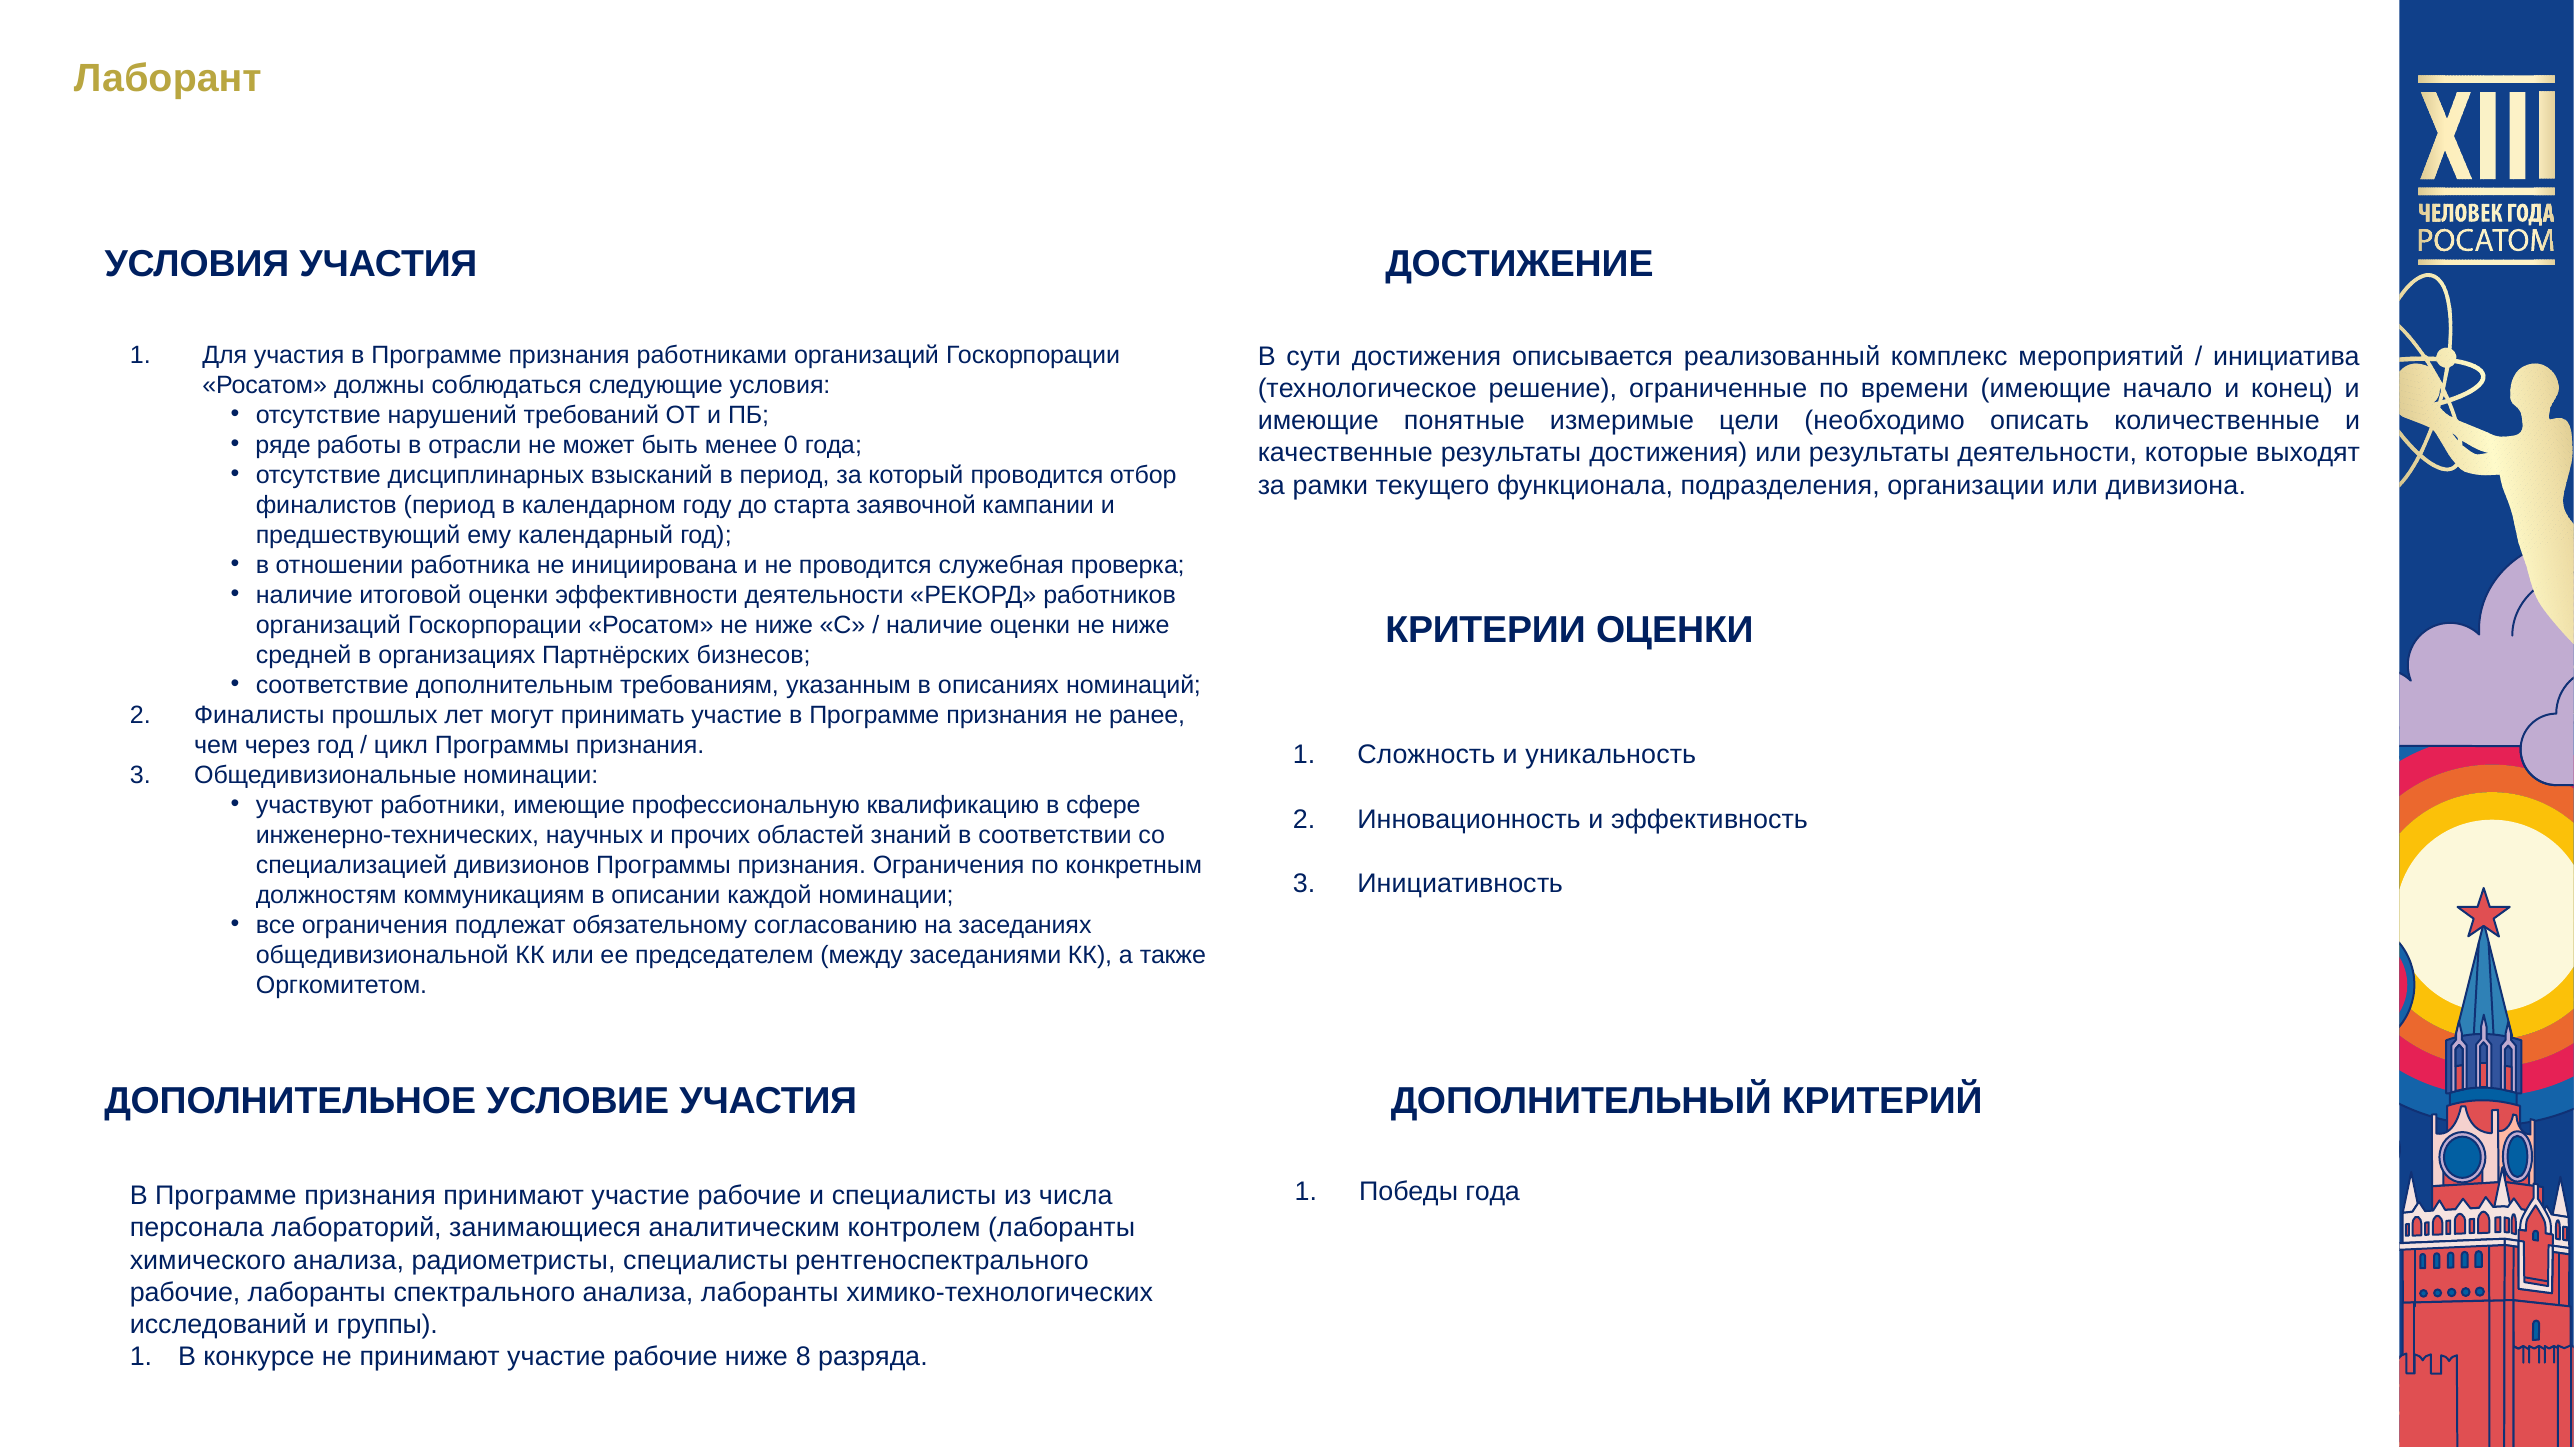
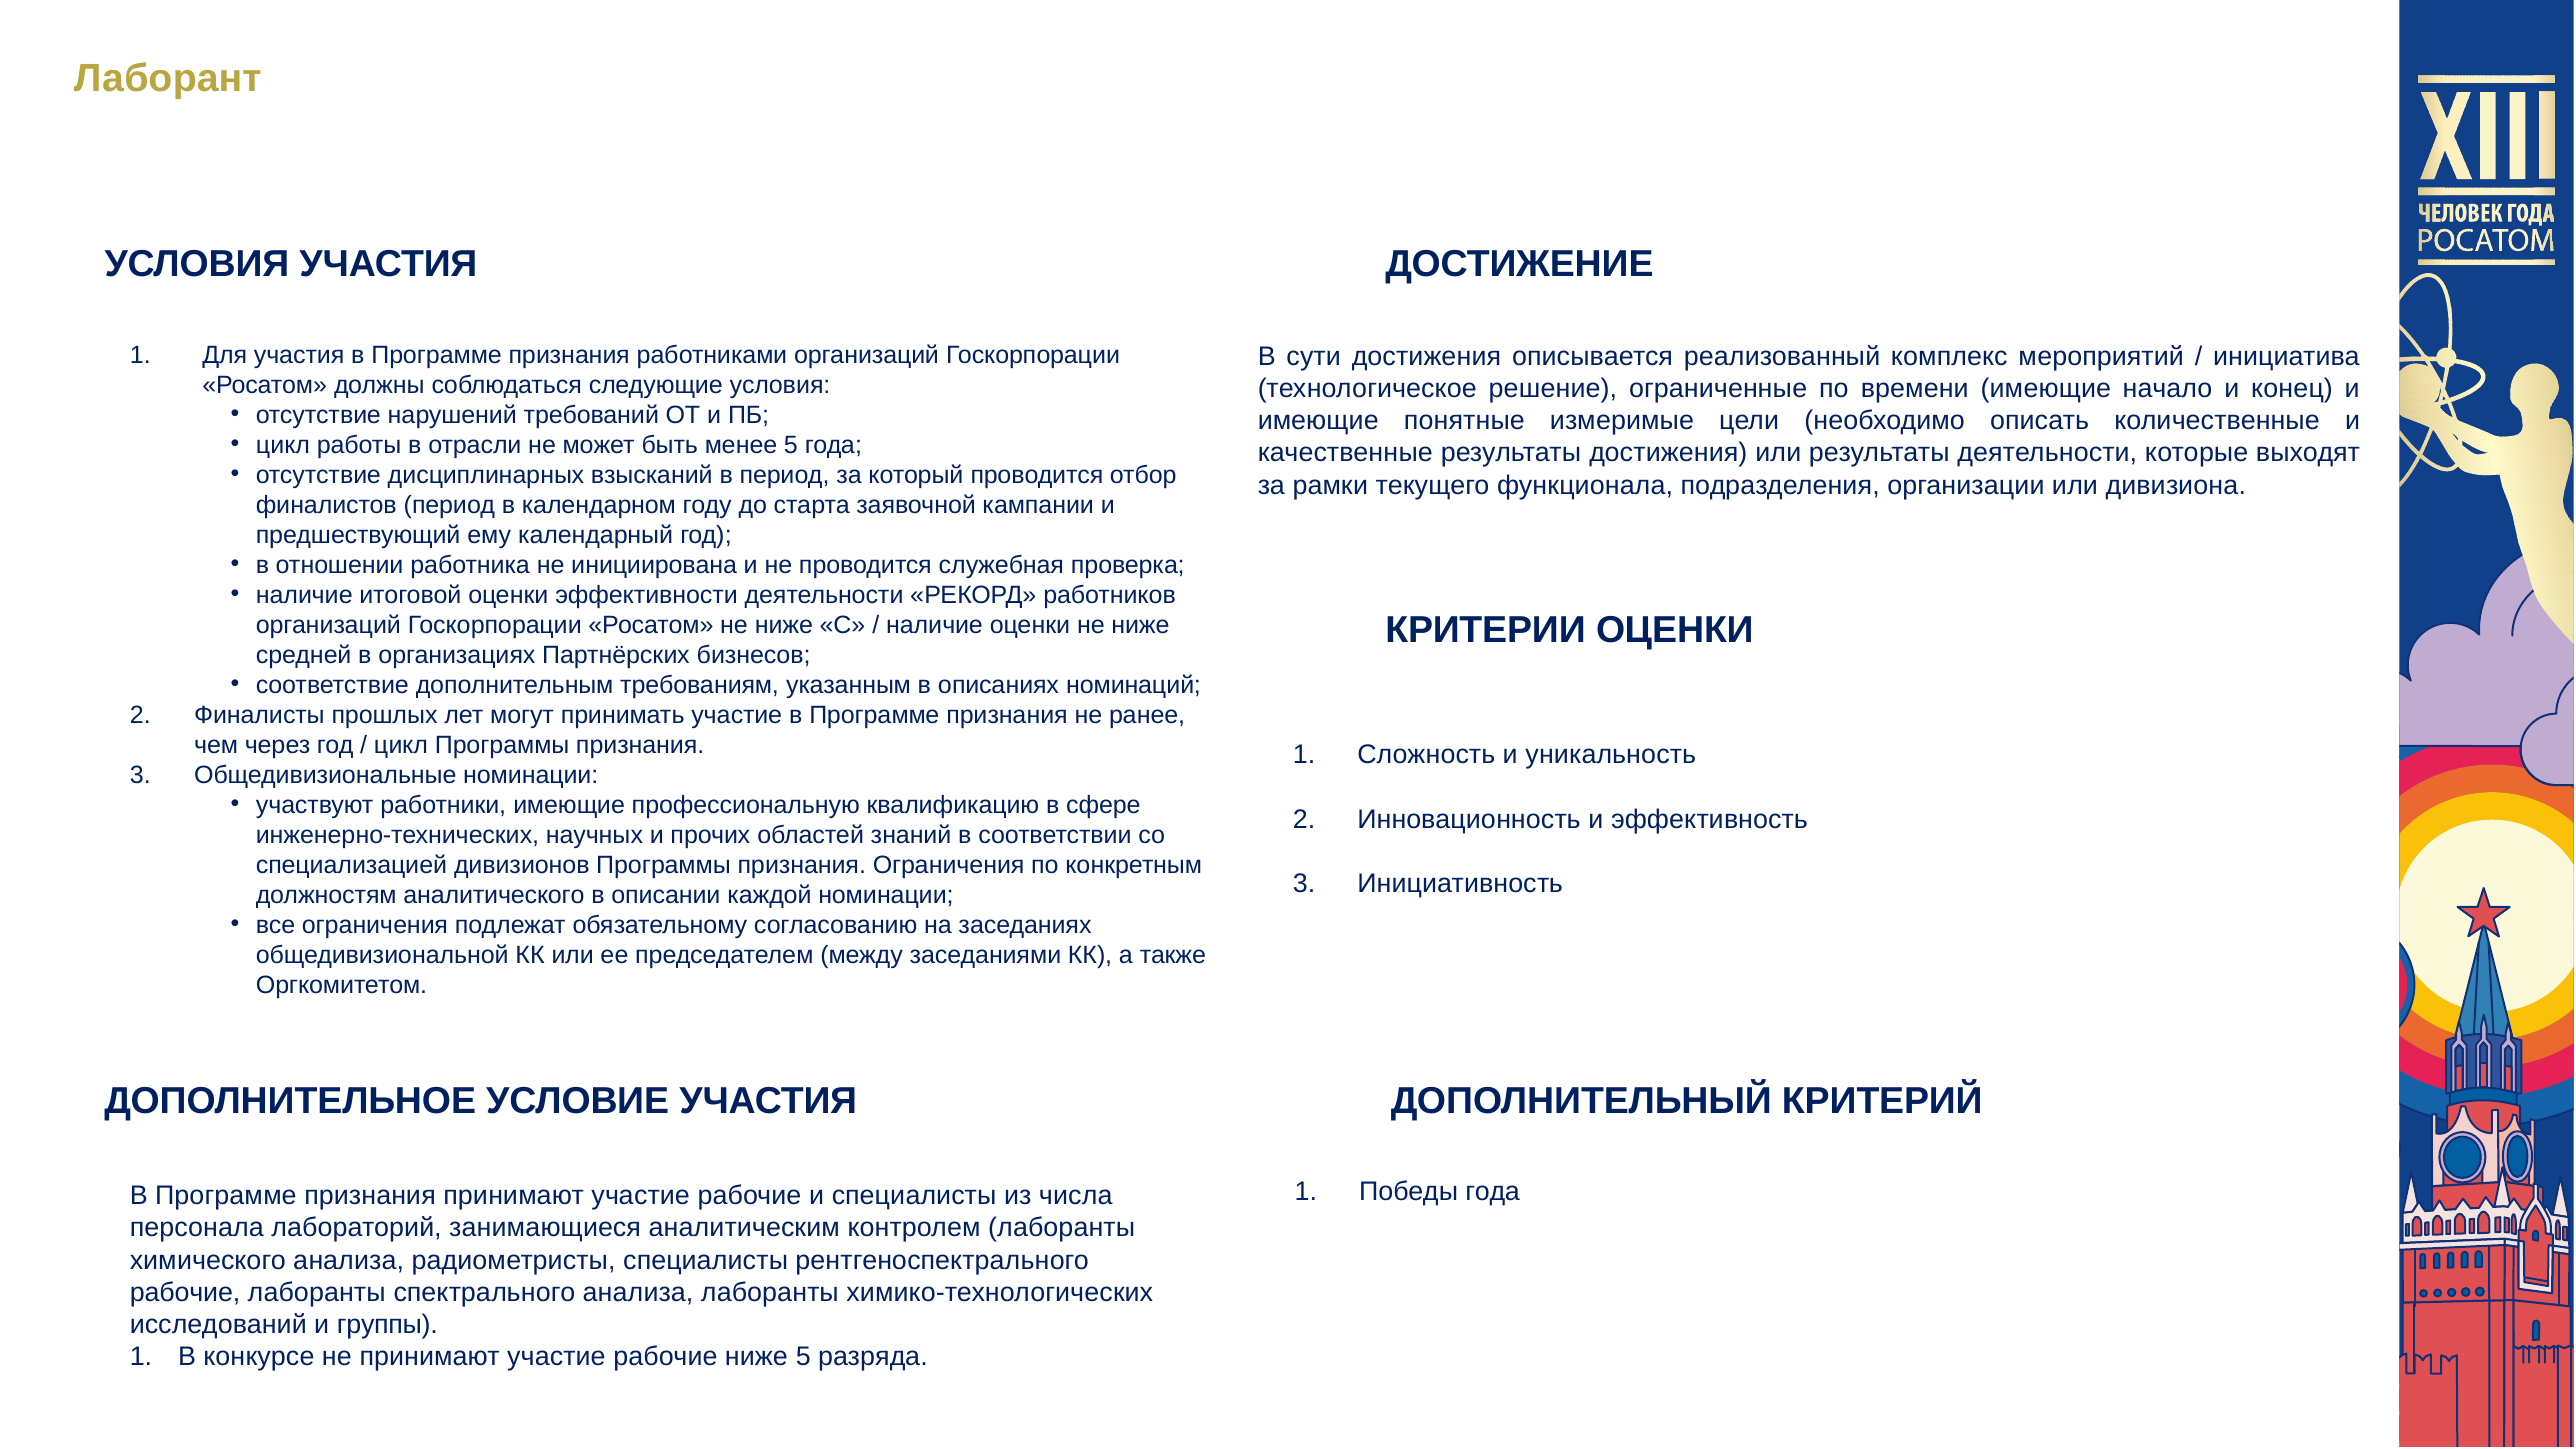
ряде at (283, 445): ряде -> цикл
менее 0: 0 -> 5
коммуникациям: коммуникациям -> аналитического
ниже 8: 8 -> 5
